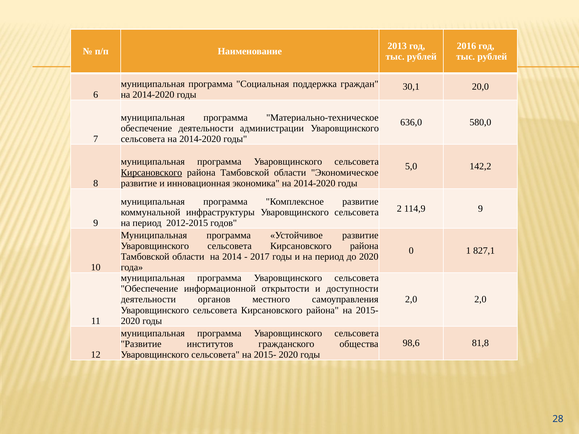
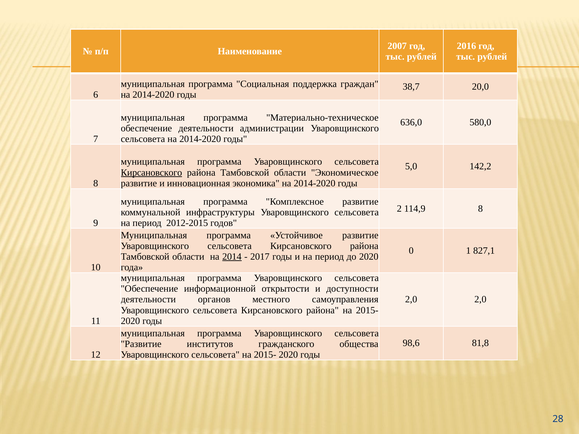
2013: 2013 -> 2007
30,1: 30,1 -> 38,7
114,9 9: 9 -> 8
2014 underline: none -> present
